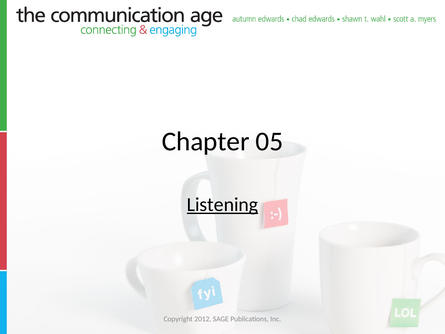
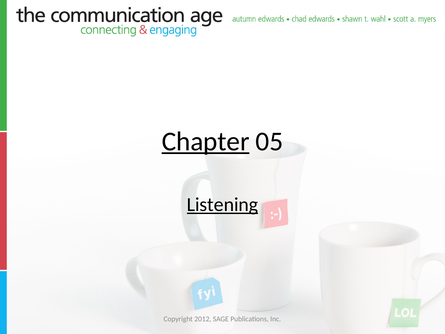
Chapter underline: none -> present
